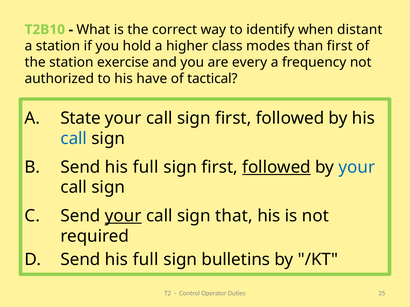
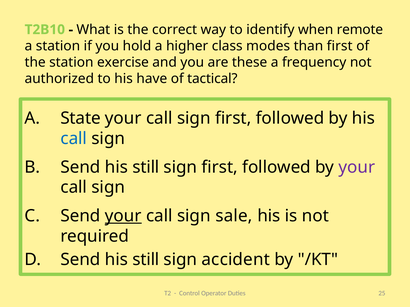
distant: distant -> remote
every: every -> these
full at (146, 167): full -> still
followed at (276, 167) underline: present -> none
your at (357, 167) colour: blue -> purple
that: that -> sale
full at (146, 260): full -> still
bulletins: bulletins -> accident
